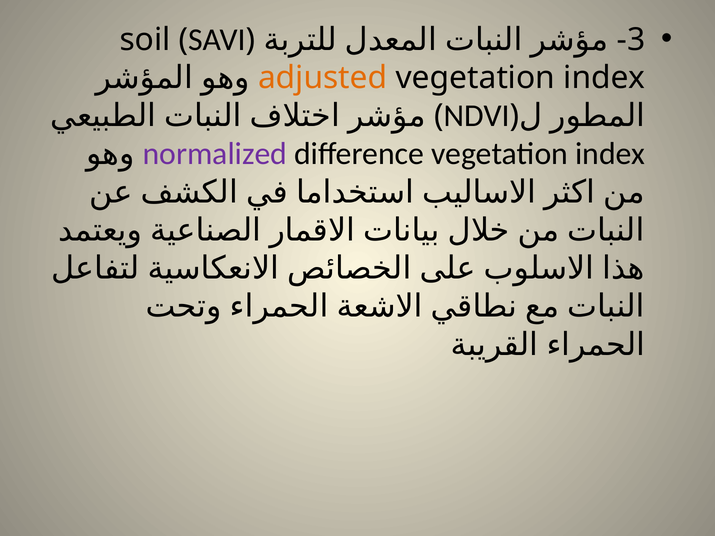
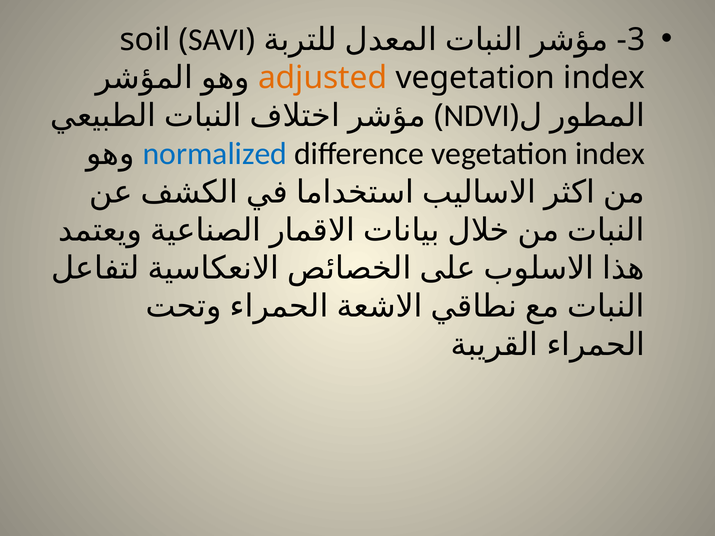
normalized colour: purple -> blue
